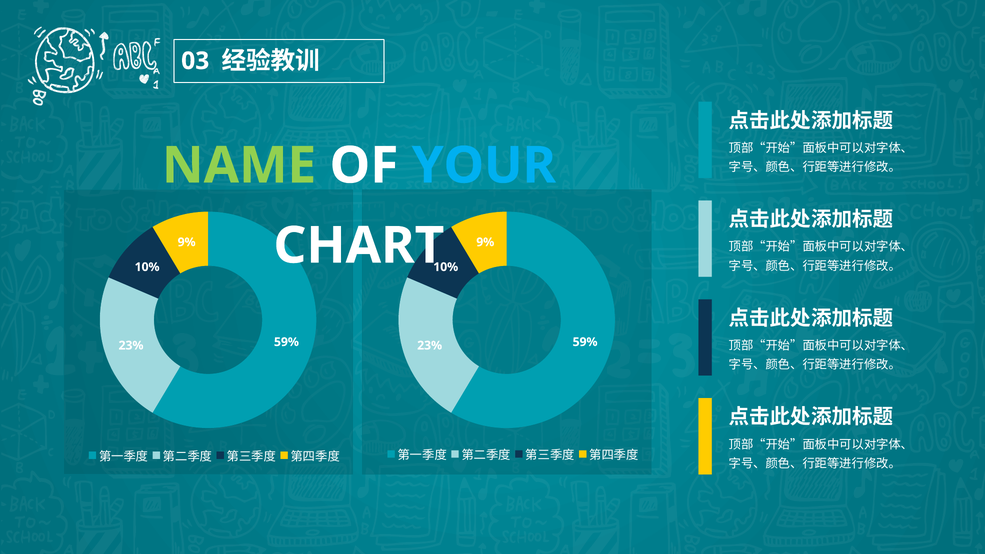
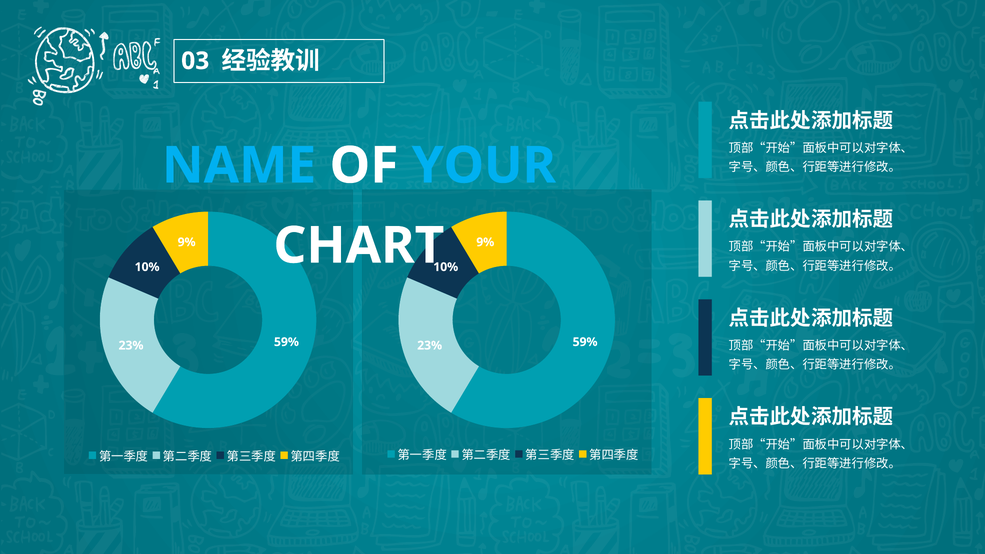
NAME colour: light green -> light blue
